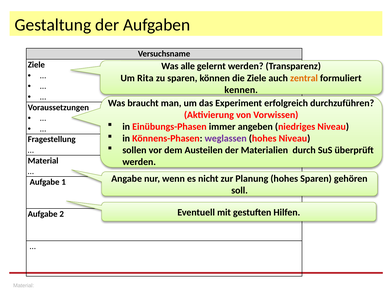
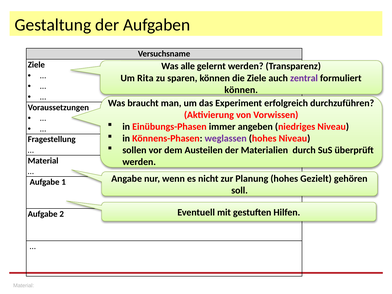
zentral colour: orange -> purple
kennen at (241, 90): kennen -> können
hohes Sparen: Sparen -> Gezielt
